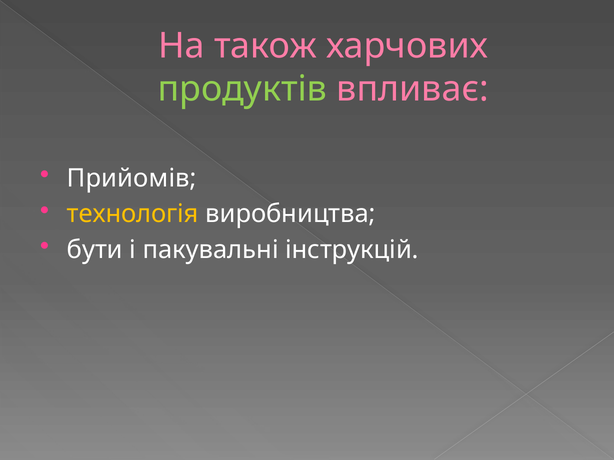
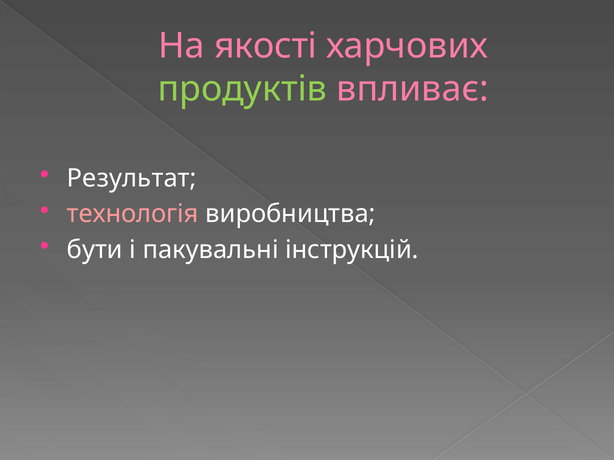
також: також -> якості
Прийомів: Прийомів -> Результат
технологія colour: yellow -> pink
